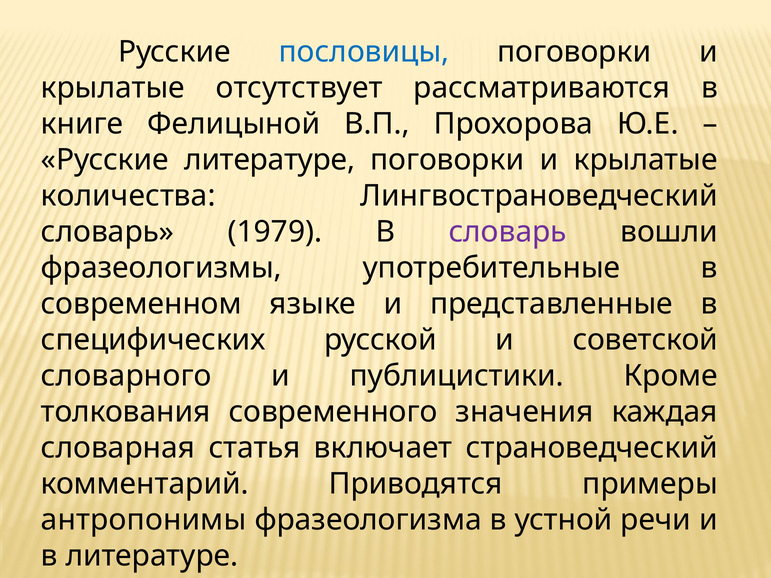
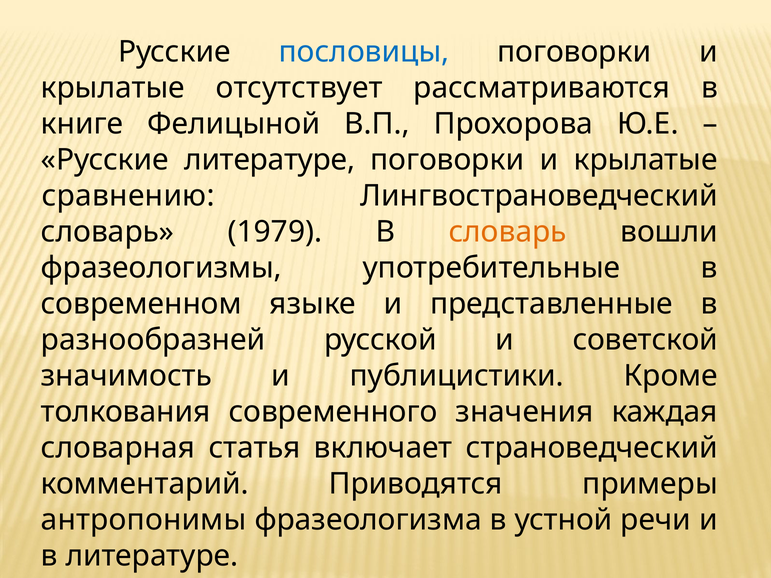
количества: количества -> сравнению
словарь at (508, 232) colour: purple -> orange
специфических: специфических -> разнообразней
словарного: словарного -> значимость
